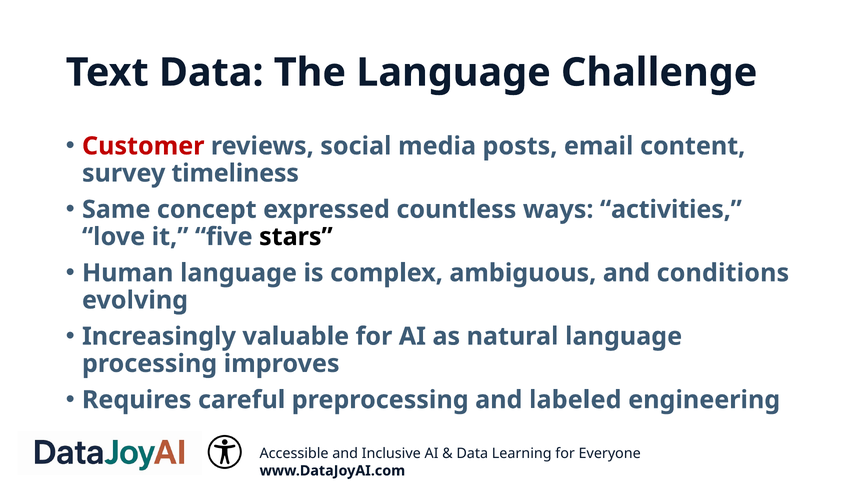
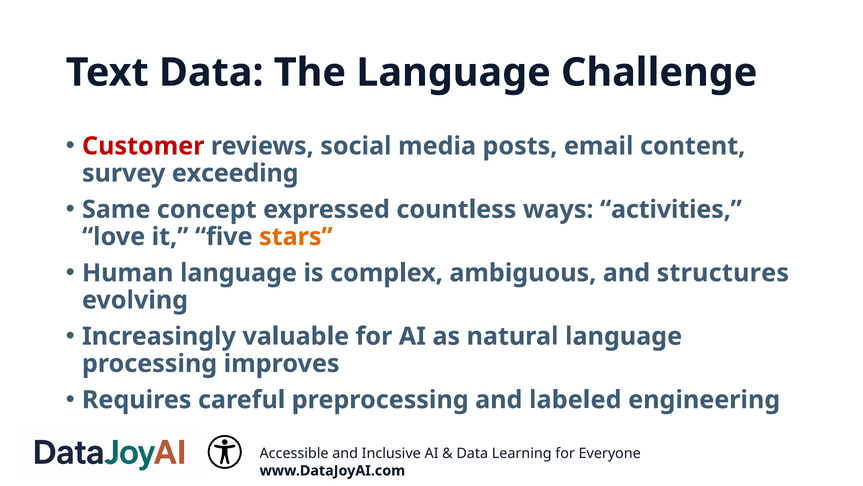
timeliness: timeliness -> exceeding
stars colour: black -> orange
conditions: conditions -> structures
